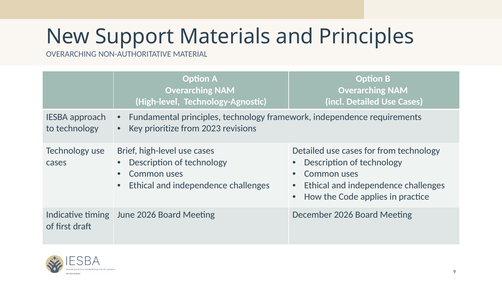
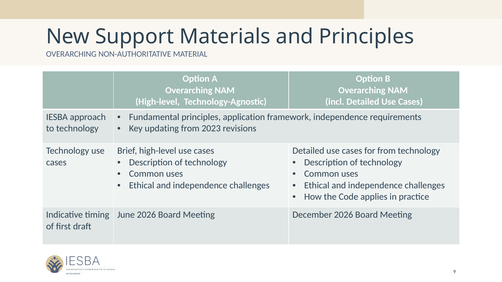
principles technology: technology -> application
prioritize: prioritize -> updating
